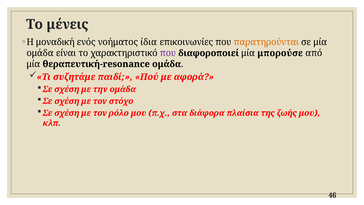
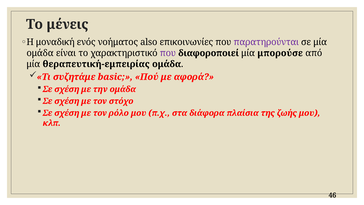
ίδια: ίδια -> also
παρατηρούνται colour: orange -> purple
θεραπευτική-resonance: θεραπευτική-resonance -> θεραπευτική-εμπειρίας
παιδί: παιδί -> basic
